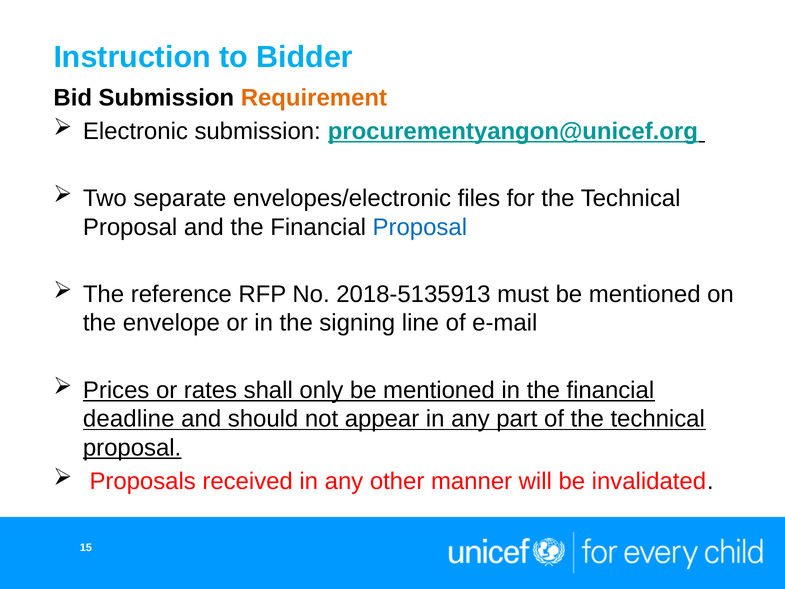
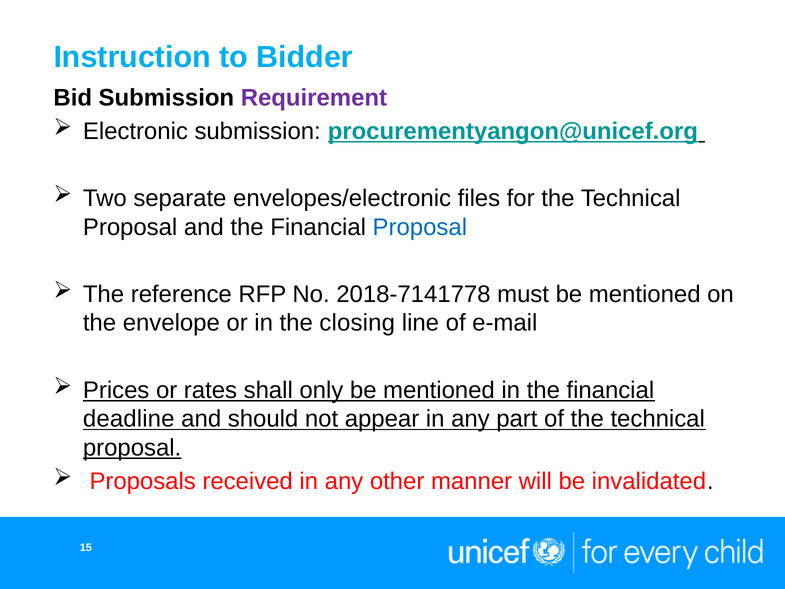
Requirement colour: orange -> purple
2018-5135913: 2018-5135913 -> 2018-7141778
signing: signing -> closing
